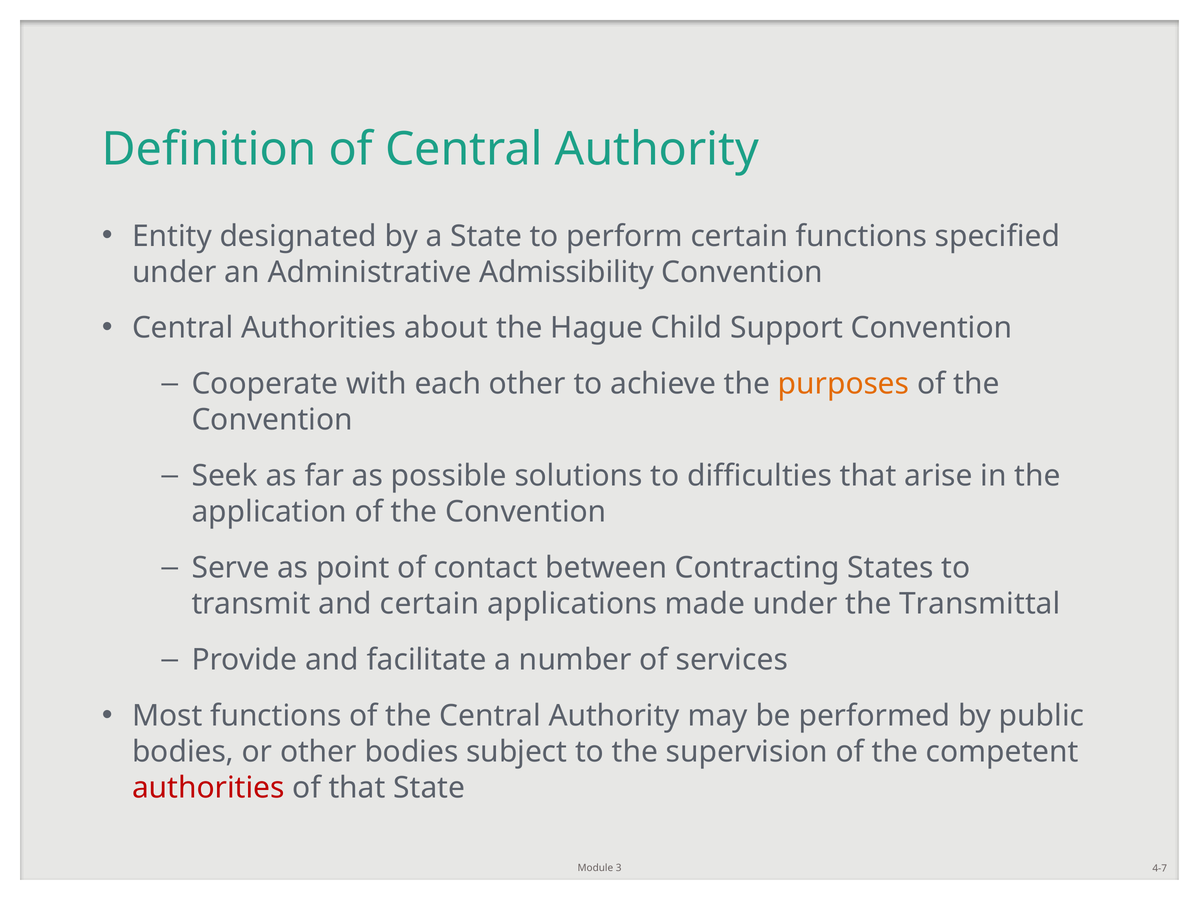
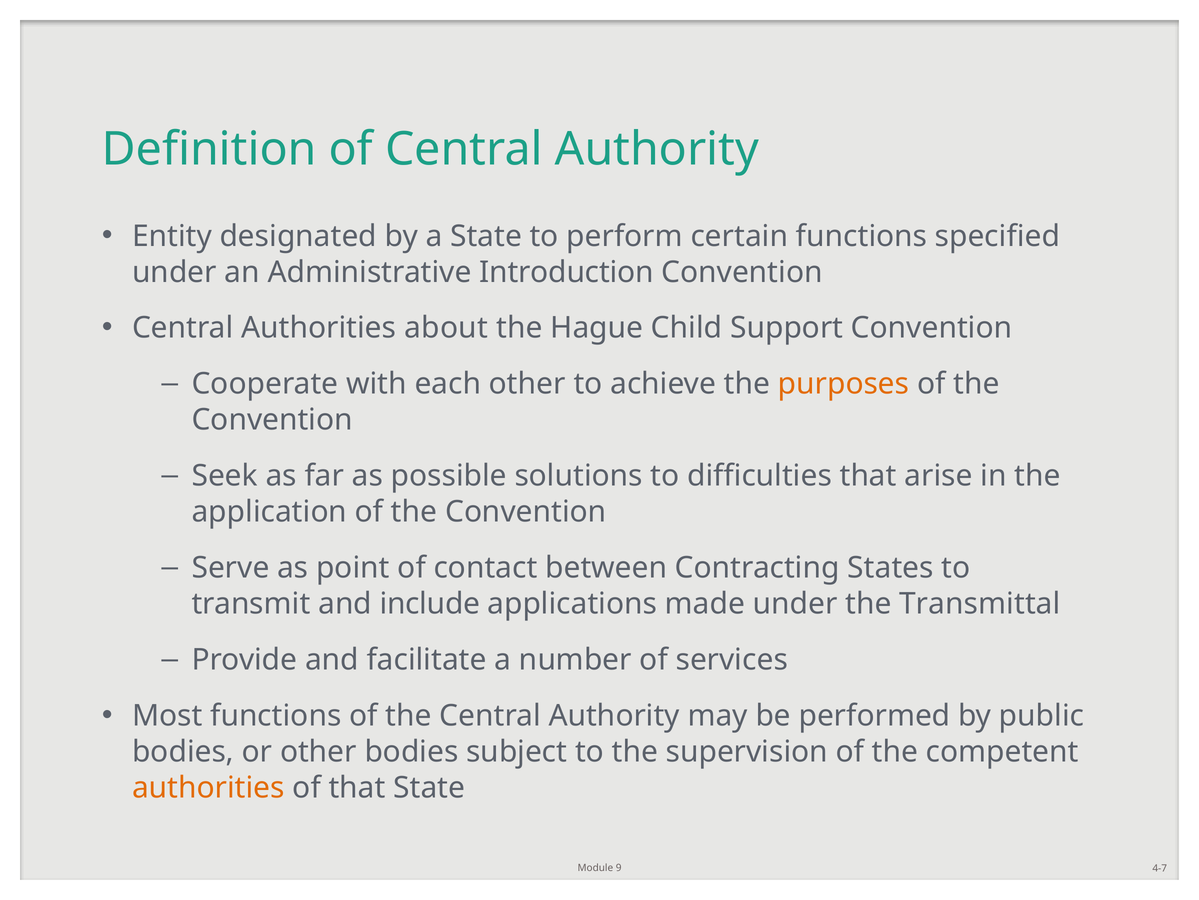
Admissibility: Admissibility -> Introduction
and certain: certain -> include
authorities at (208, 787) colour: red -> orange
3: 3 -> 9
